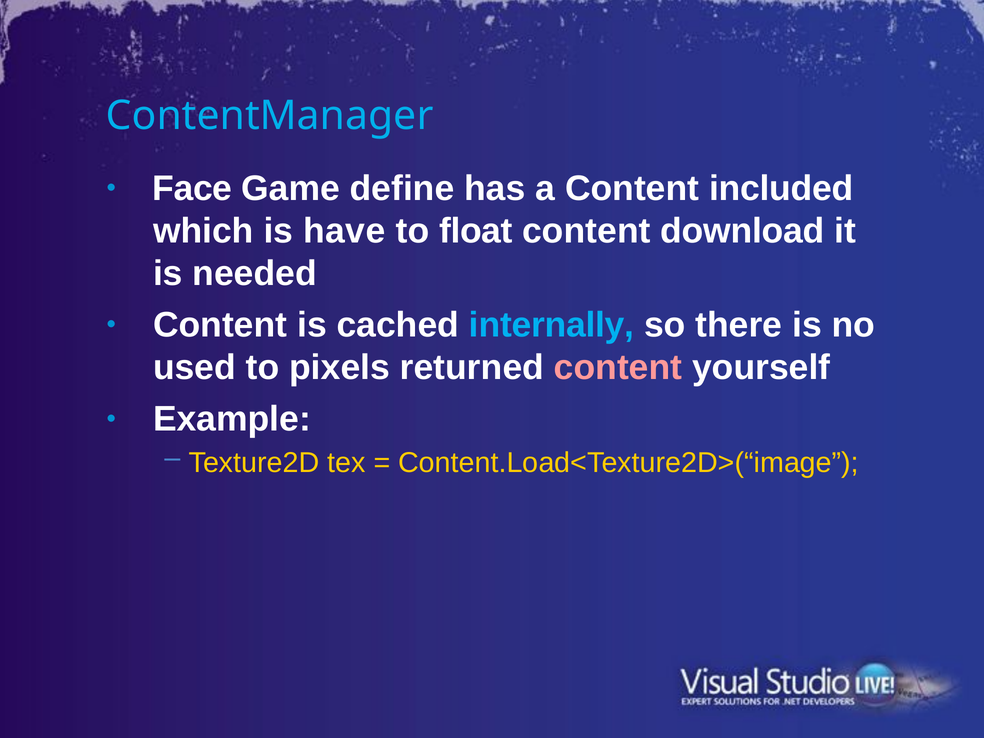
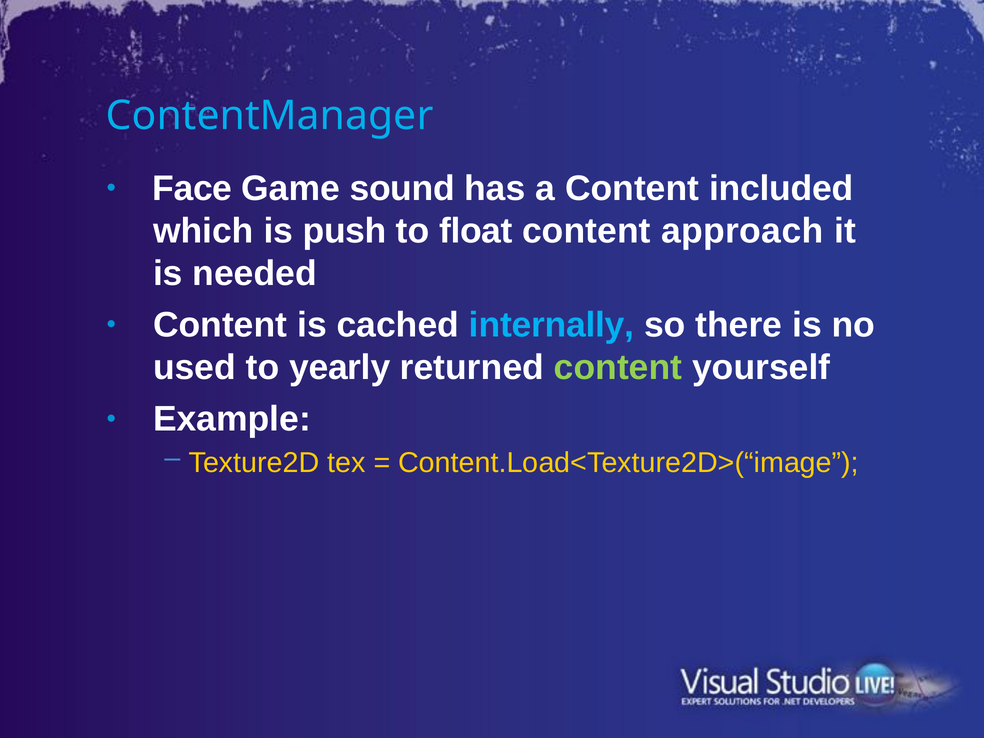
define: define -> sound
have: have -> push
download: download -> approach
pixels: pixels -> yearly
content at (618, 368) colour: pink -> light green
